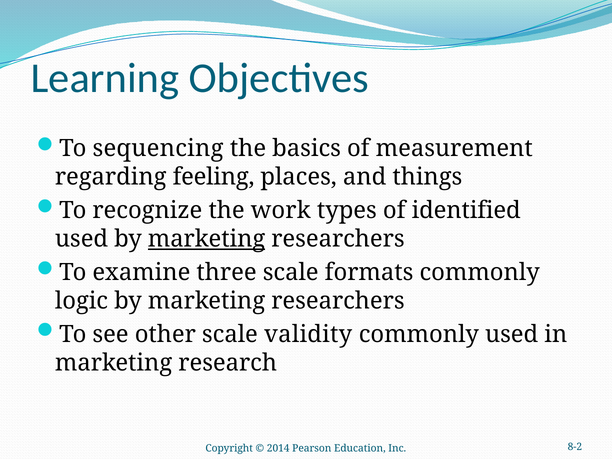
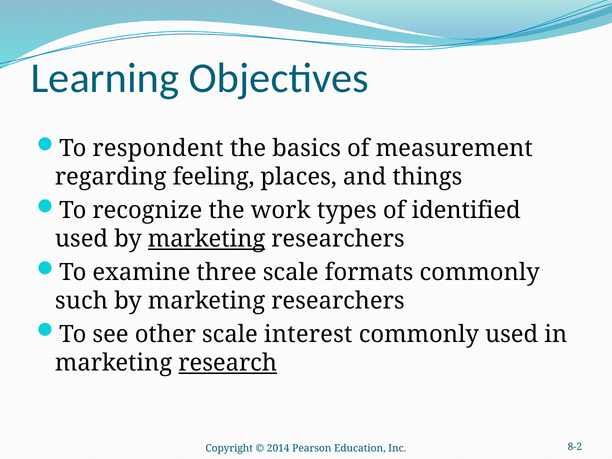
sequencing: sequencing -> respondent
logic: logic -> such
validity: validity -> interest
research underline: none -> present
